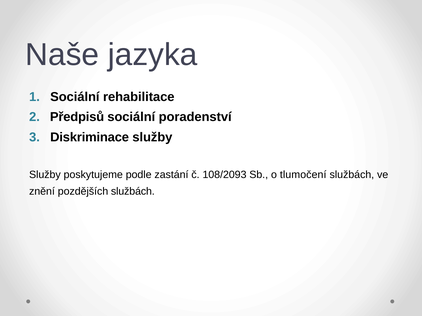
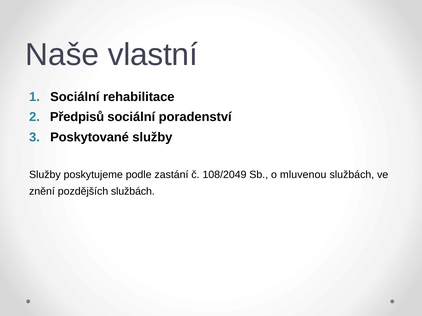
jazyka: jazyka -> vlastní
Diskriminace: Diskriminace -> Poskytované
108/2093: 108/2093 -> 108/2049
tlumočení: tlumočení -> mluvenou
